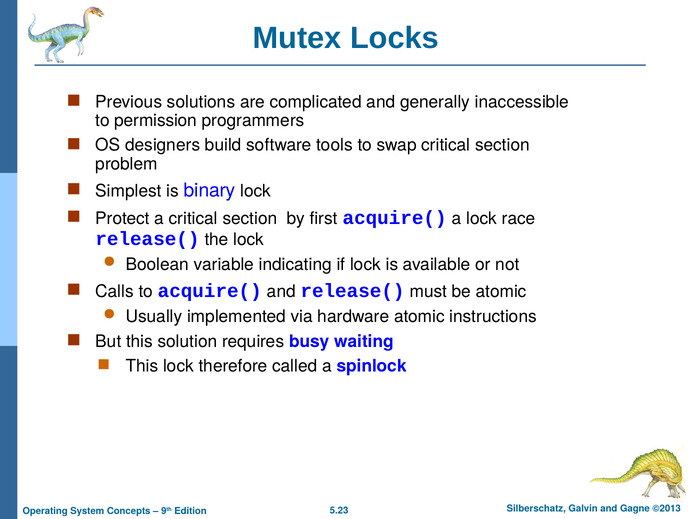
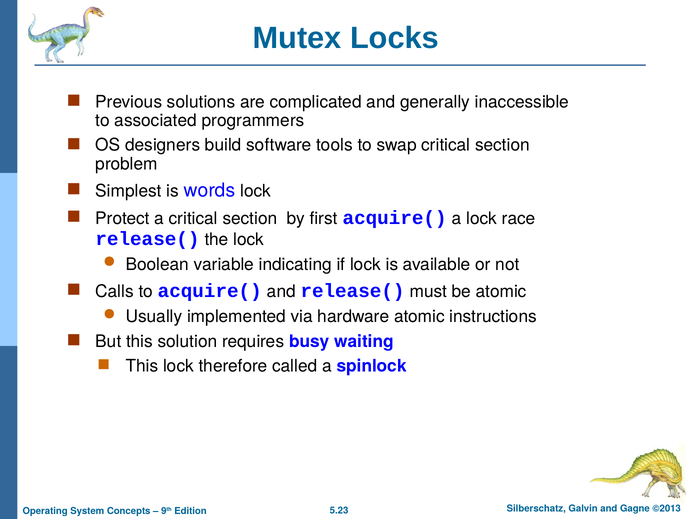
permission: permission -> associated
binary: binary -> words
